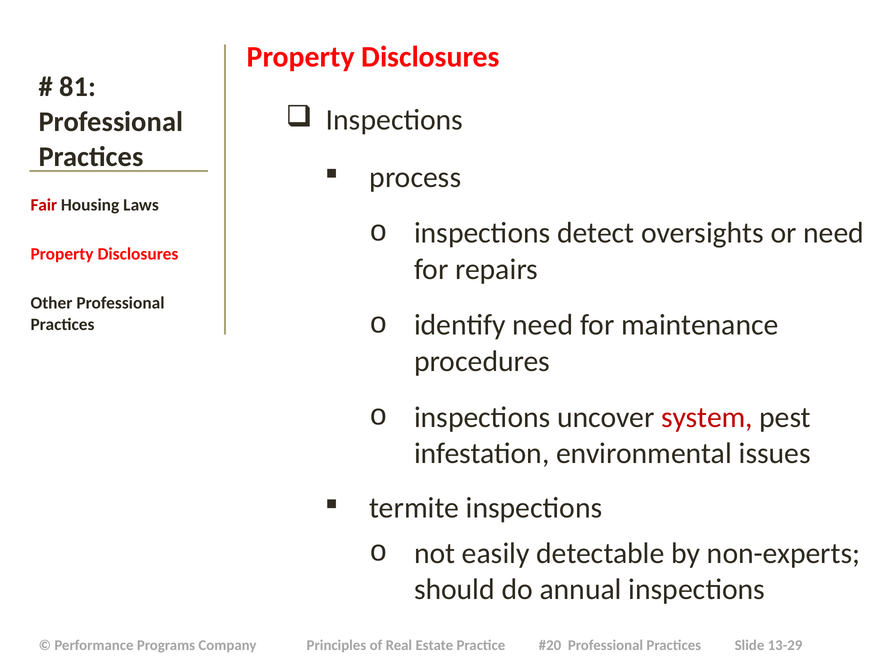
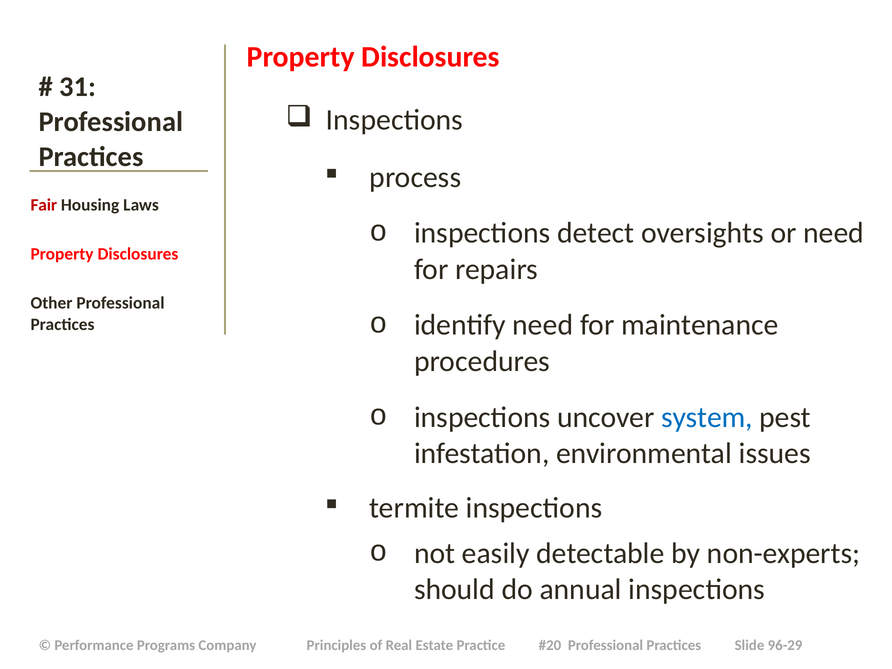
81: 81 -> 31
system colour: red -> blue
13-29: 13-29 -> 96-29
